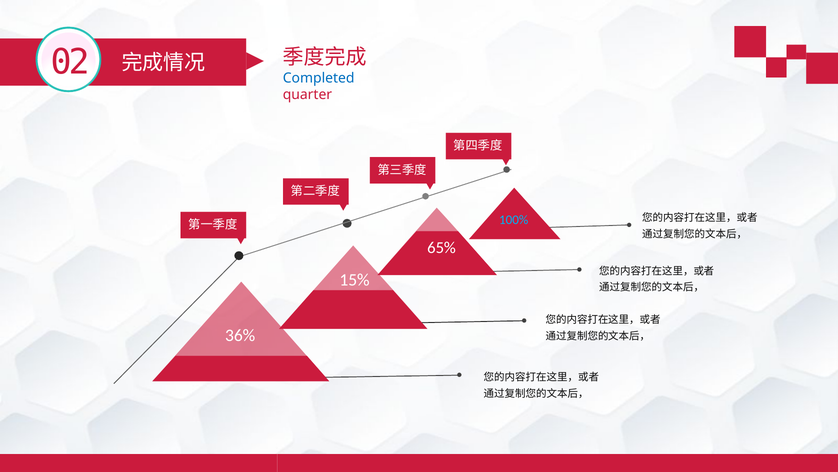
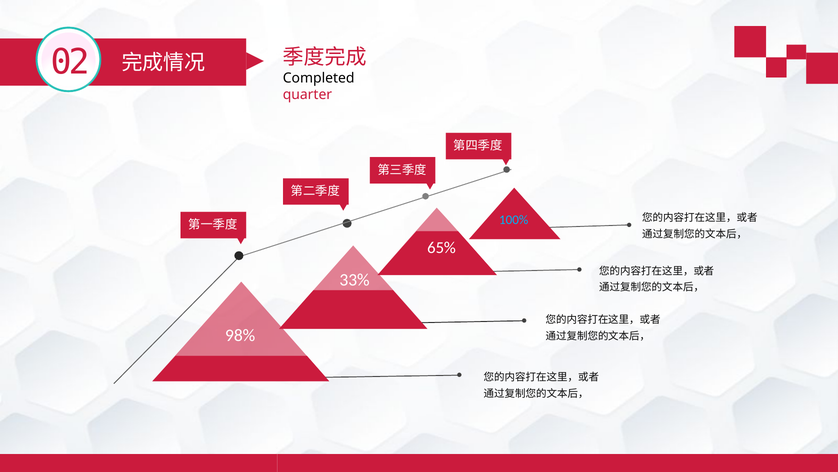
Completed colour: blue -> black
15%: 15% -> 33%
36%: 36% -> 98%
